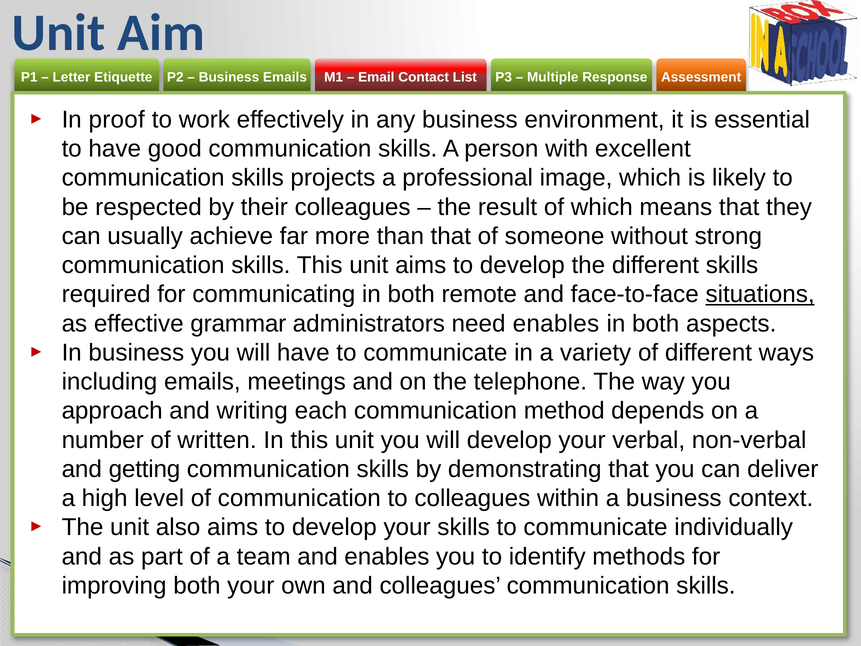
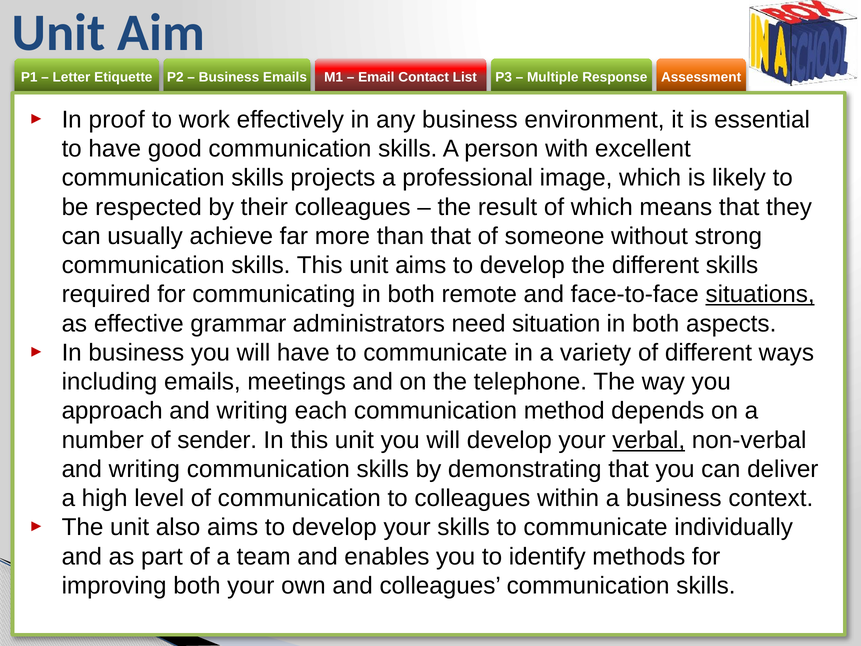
need enables: enables -> situation
written: written -> sender
verbal underline: none -> present
getting at (144, 469): getting -> writing
